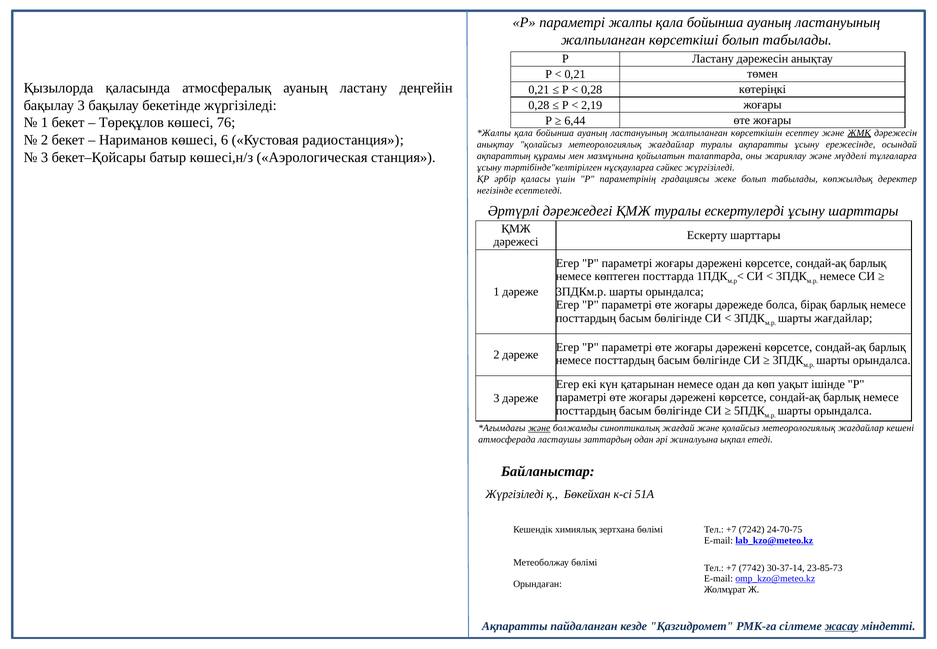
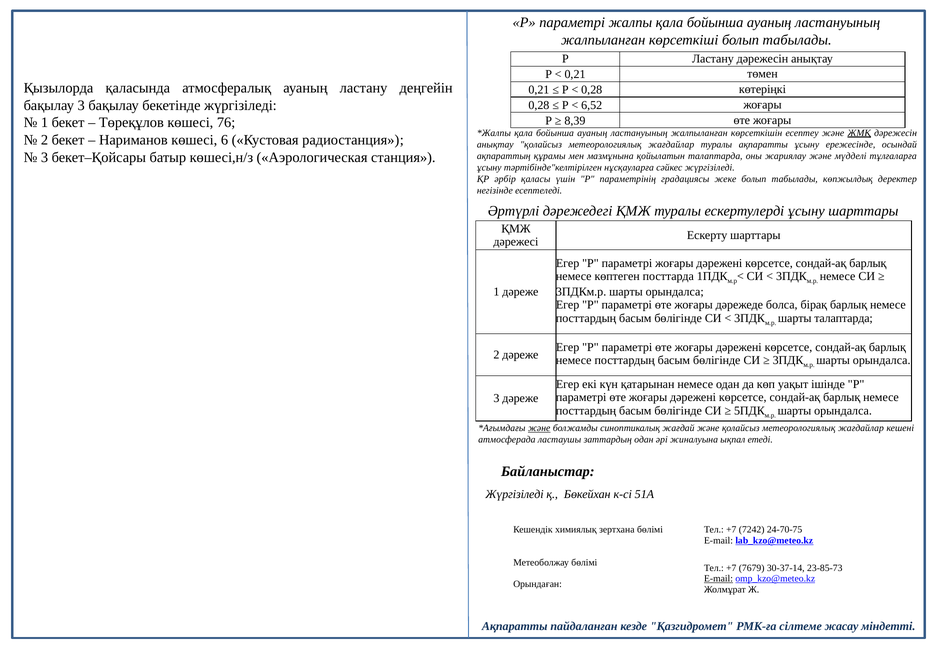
2,19: 2,19 -> 6,52
6,44: 6,44 -> 8,39
шарты жағдайлар: жағдайлар -> талаптарда
7742: 7742 -> 7679
E-mail at (719, 578) underline: none -> present
жасау underline: present -> none
